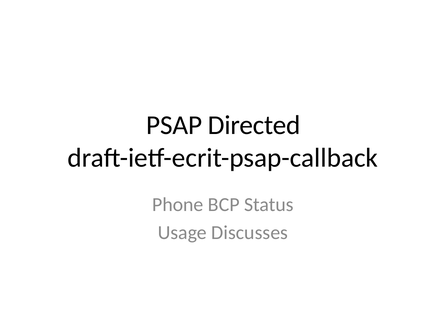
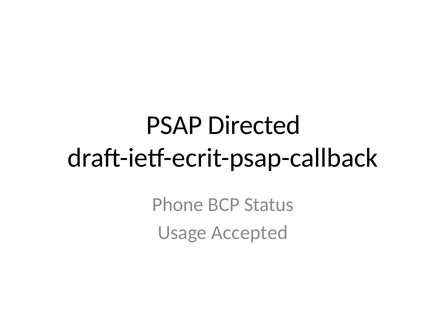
Discusses: Discusses -> Accepted
